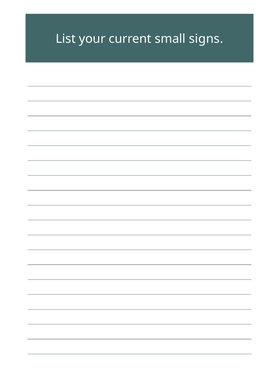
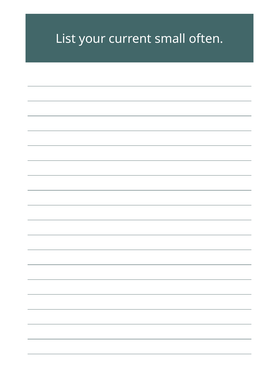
signs: signs -> often
